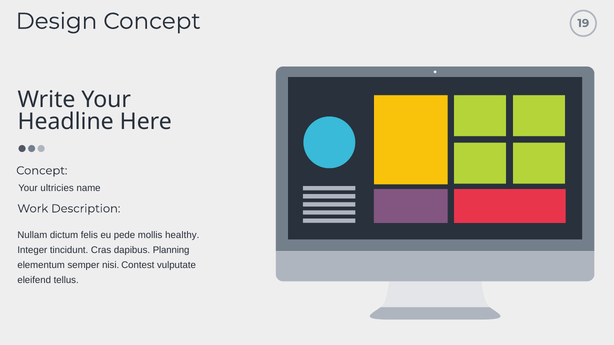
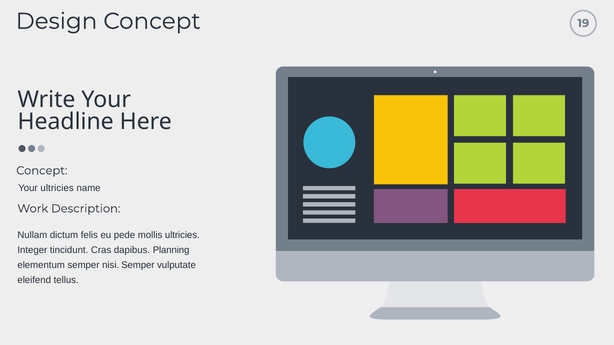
mollis healthy: healthy -> ultricies
nisi Contest: Contest -> Semper
